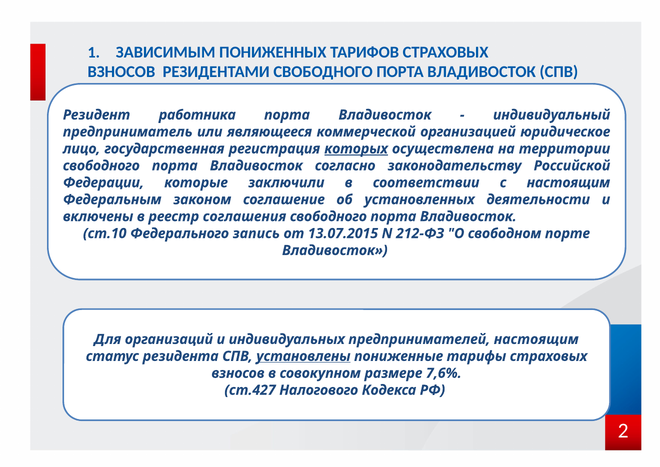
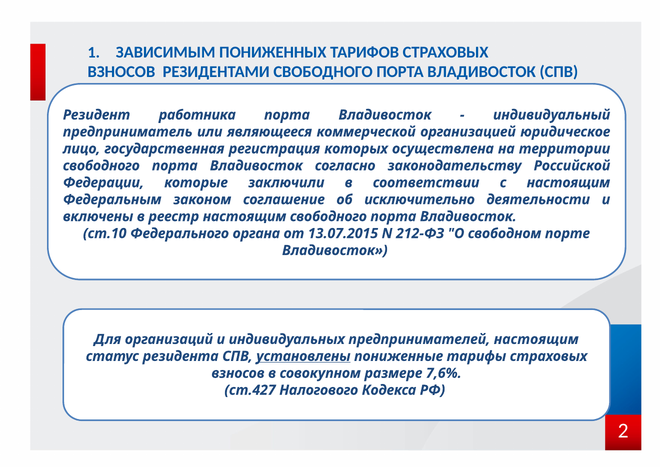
которых underline: present -> none
установленных: установленных -> исключительно
реестр соглашения: соглашения -> настоящим
запись: запись -> органа
